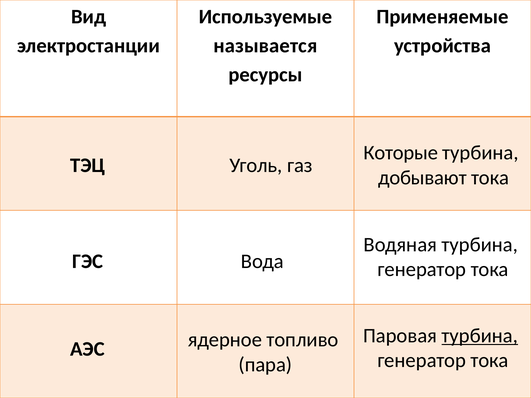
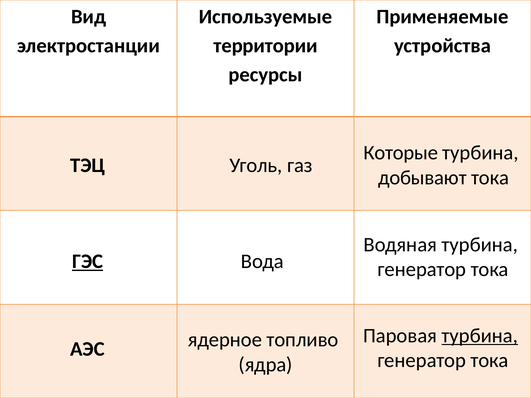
называется: называется -> территории
ГЭС underline: none -> present
пара: пара -> ядра
